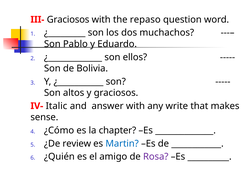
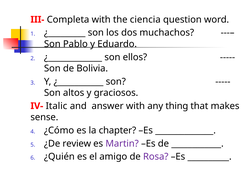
III- Graciosos: Graciosos -> Completa
repaso: repaso -> ciencia
write: write -> thing
Martin colour: blue -> purple
